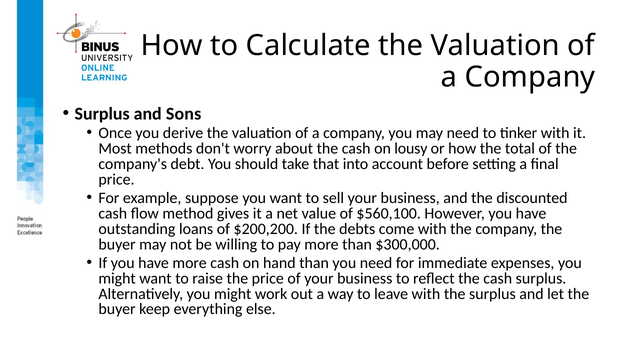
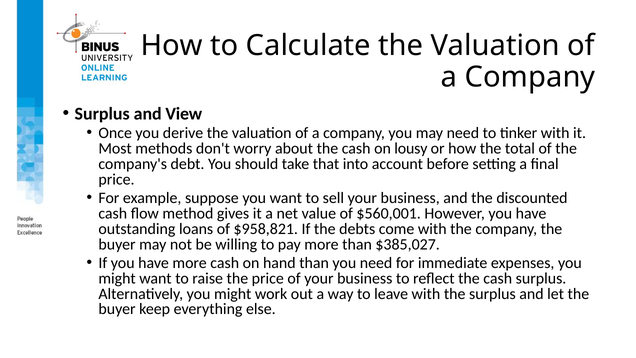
Sons: Sons -> View
$560,100: $560,100 -> $560,001
$200,200: $200,200 -> $958,821
$300,000: $300,000 -> $385,027
